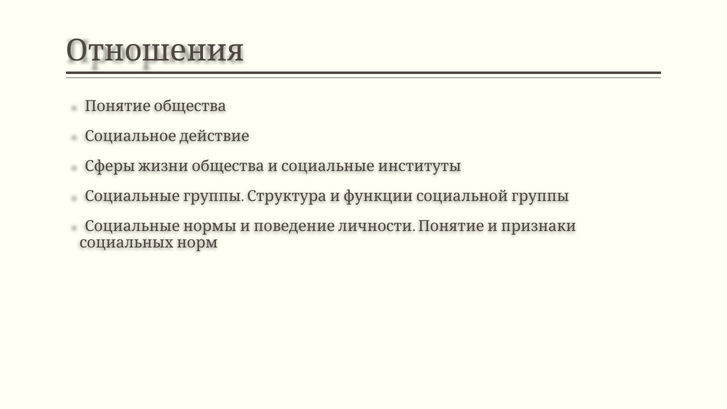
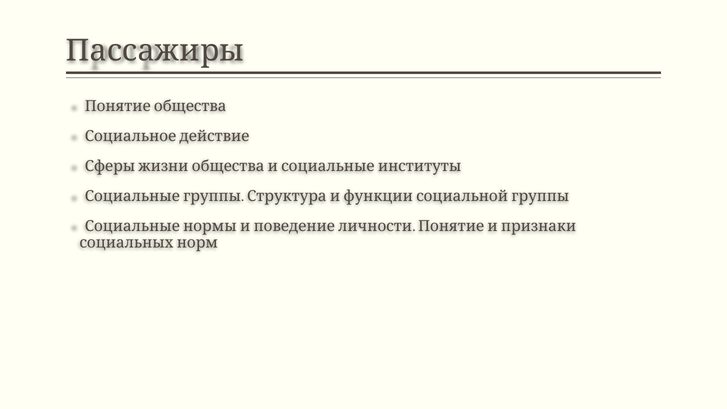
Отношения: Отношения -> Пассажиры
